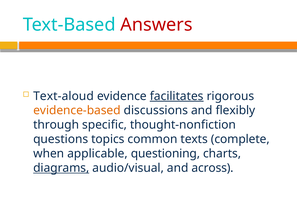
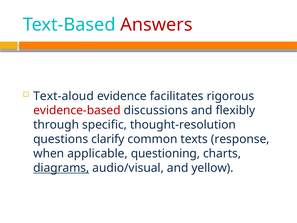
facilitates underline: present -> none
evidence-based colour: orange -> red
thought-nonfiction: thought-nonfiction -> thought-resolution
topics: topics -> clarify
complete: complete -> response
across: across -> yellow
